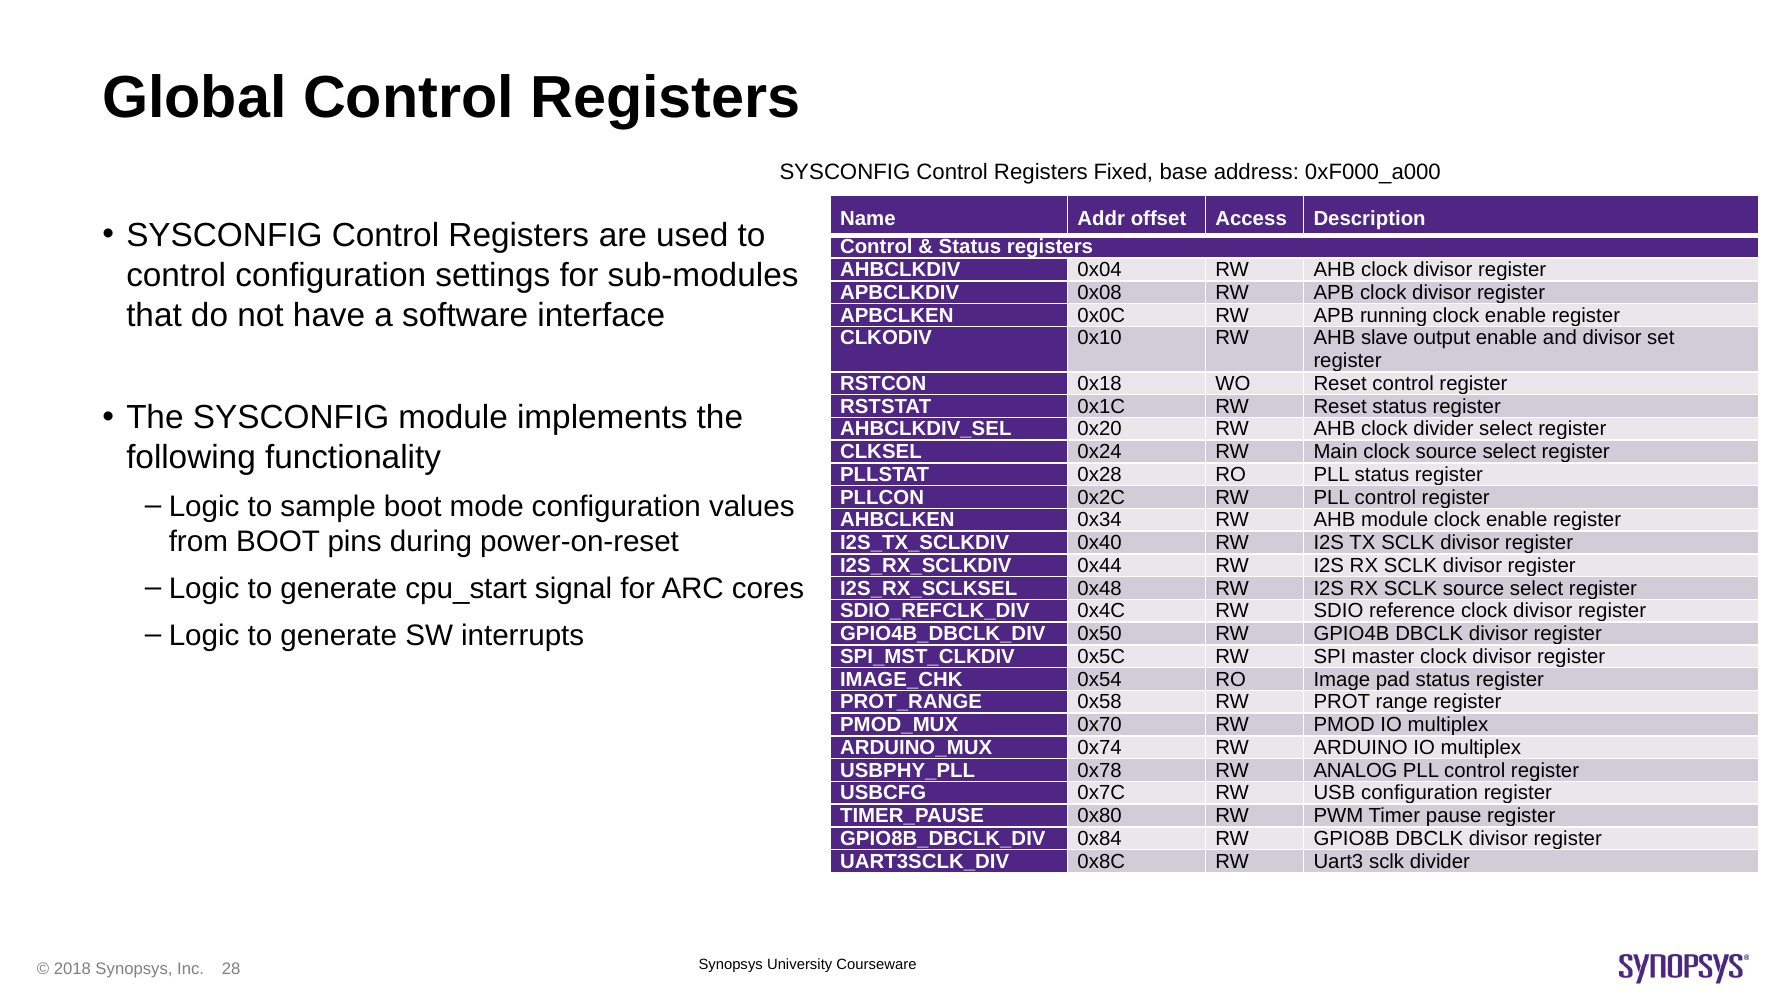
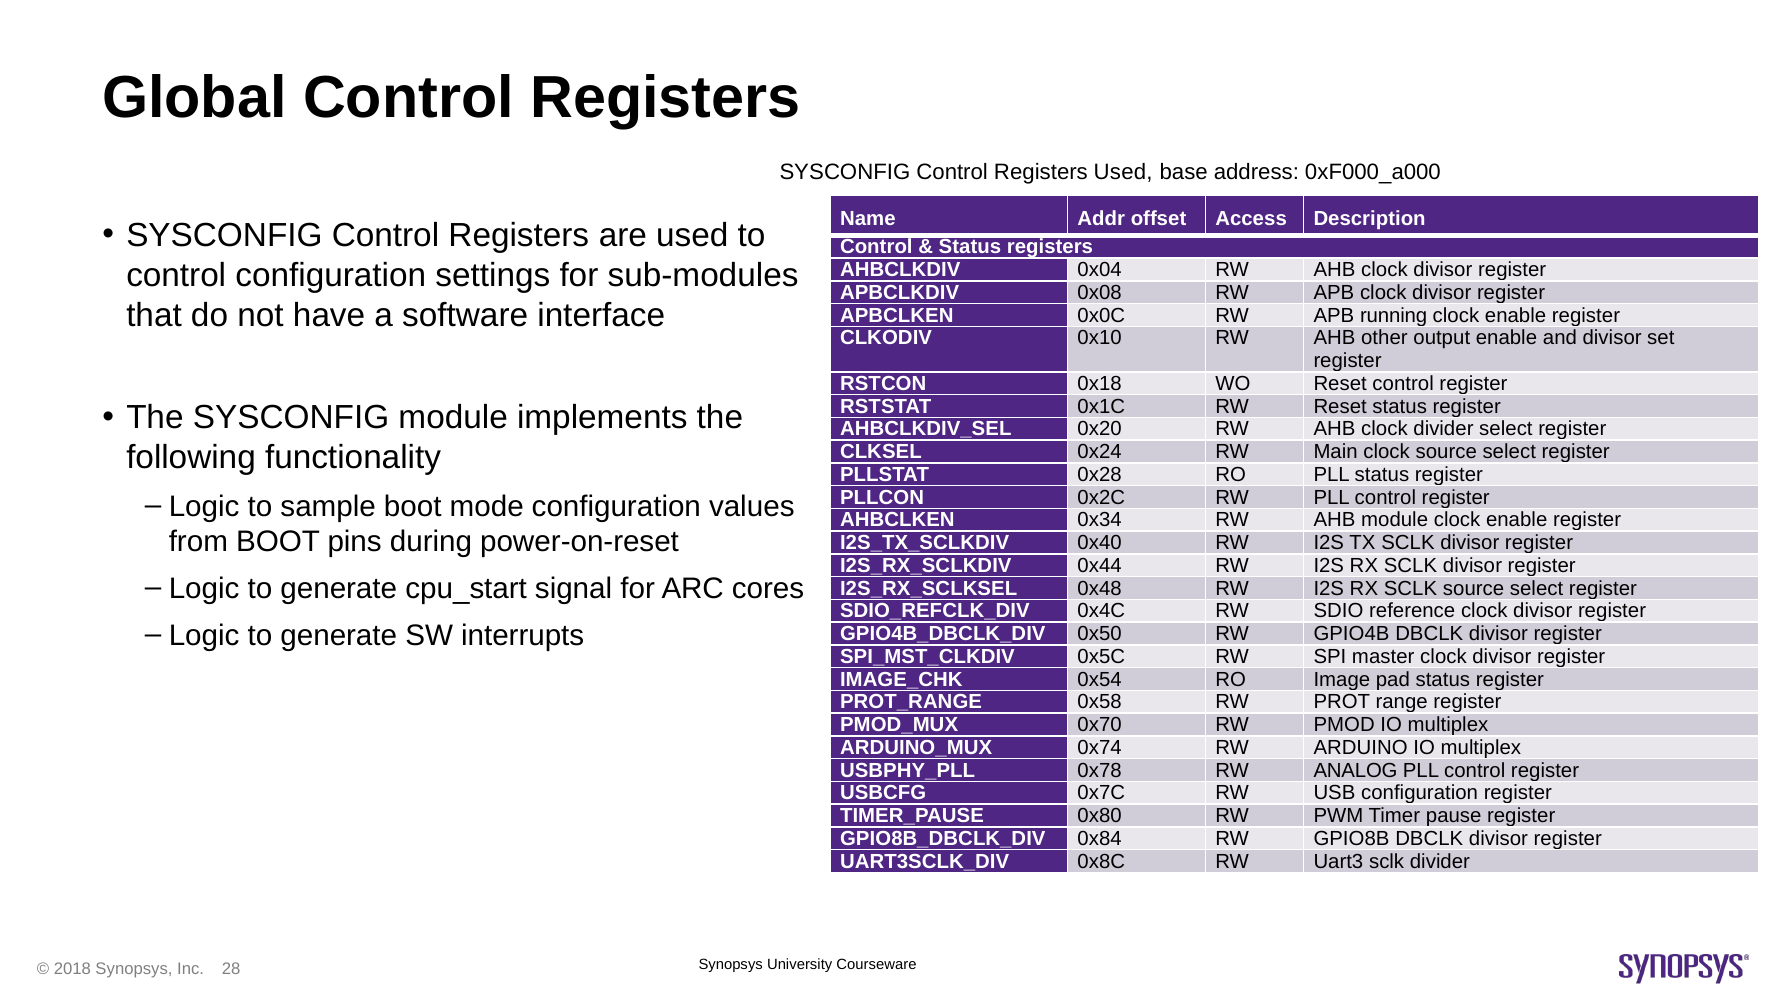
Registers Fixed: Fixed -> Used
slave: slave -> other
